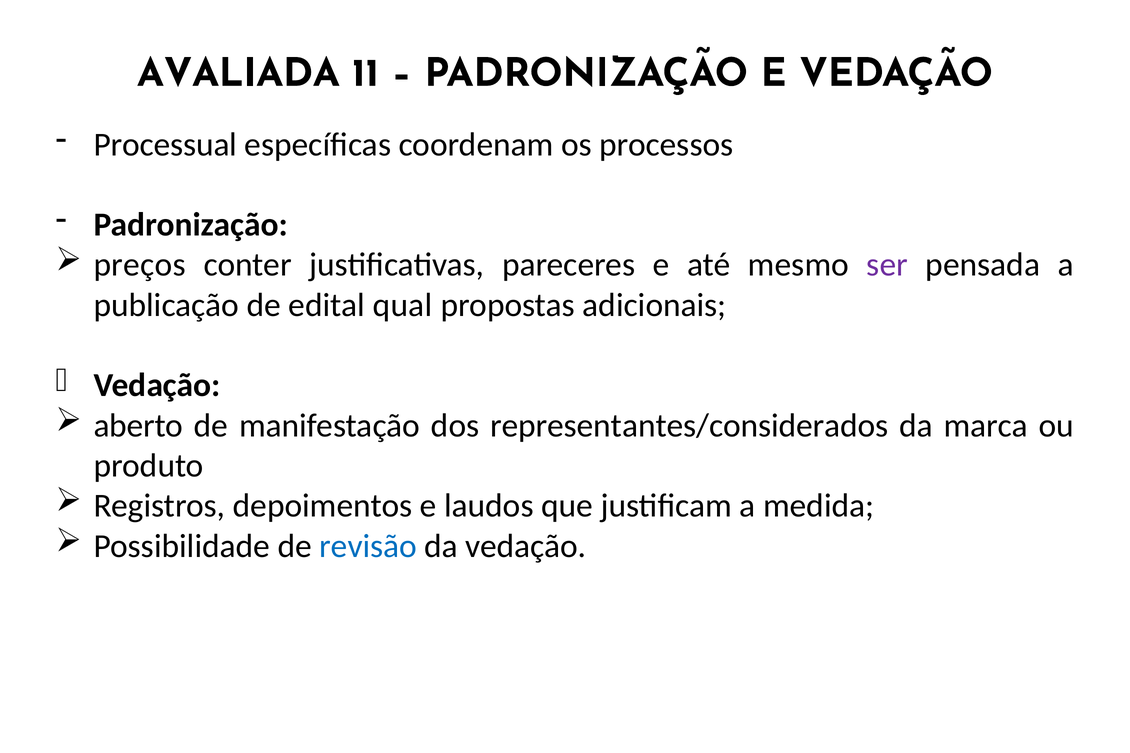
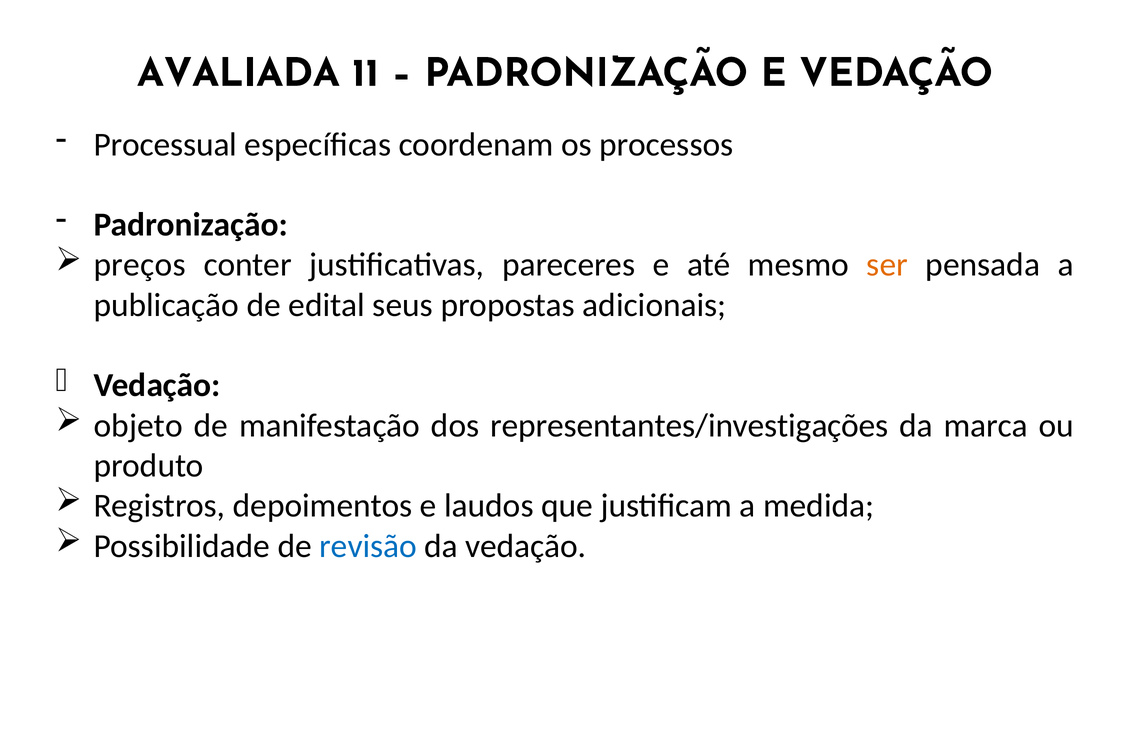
ser colour: purple -> orange
qual: qual -> seus
aberto: aberto -> objeto
representantes/considerados: representantes/considerados -> representantes/investigações
